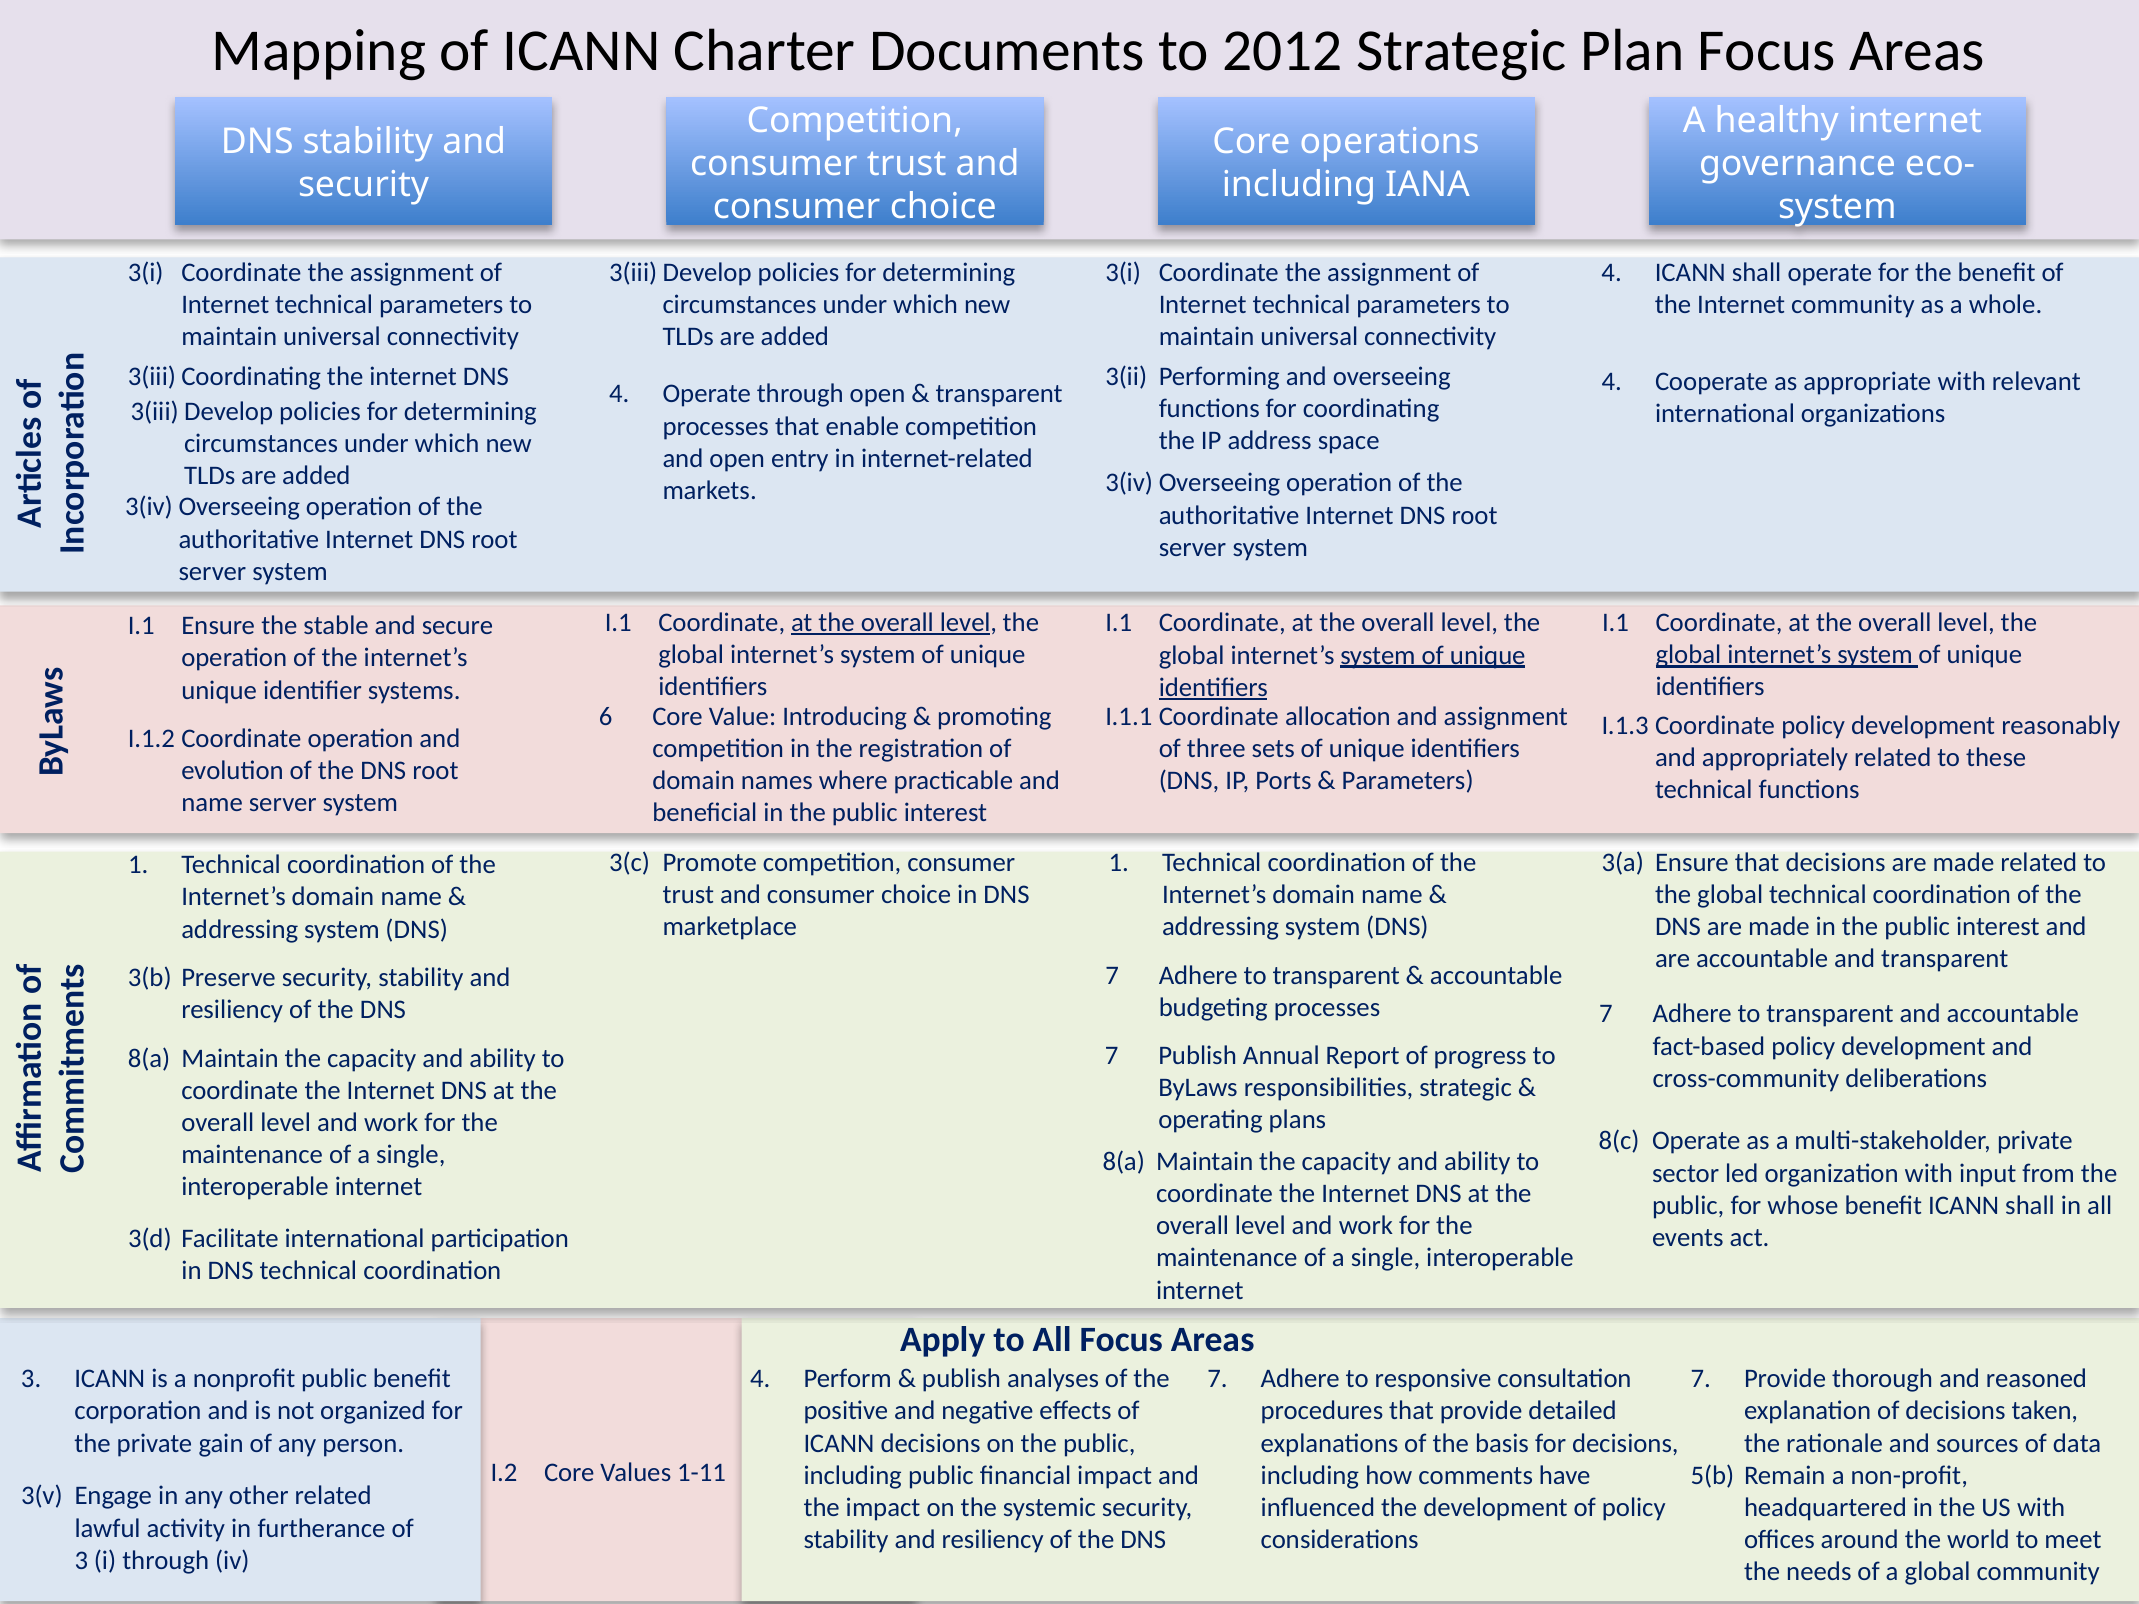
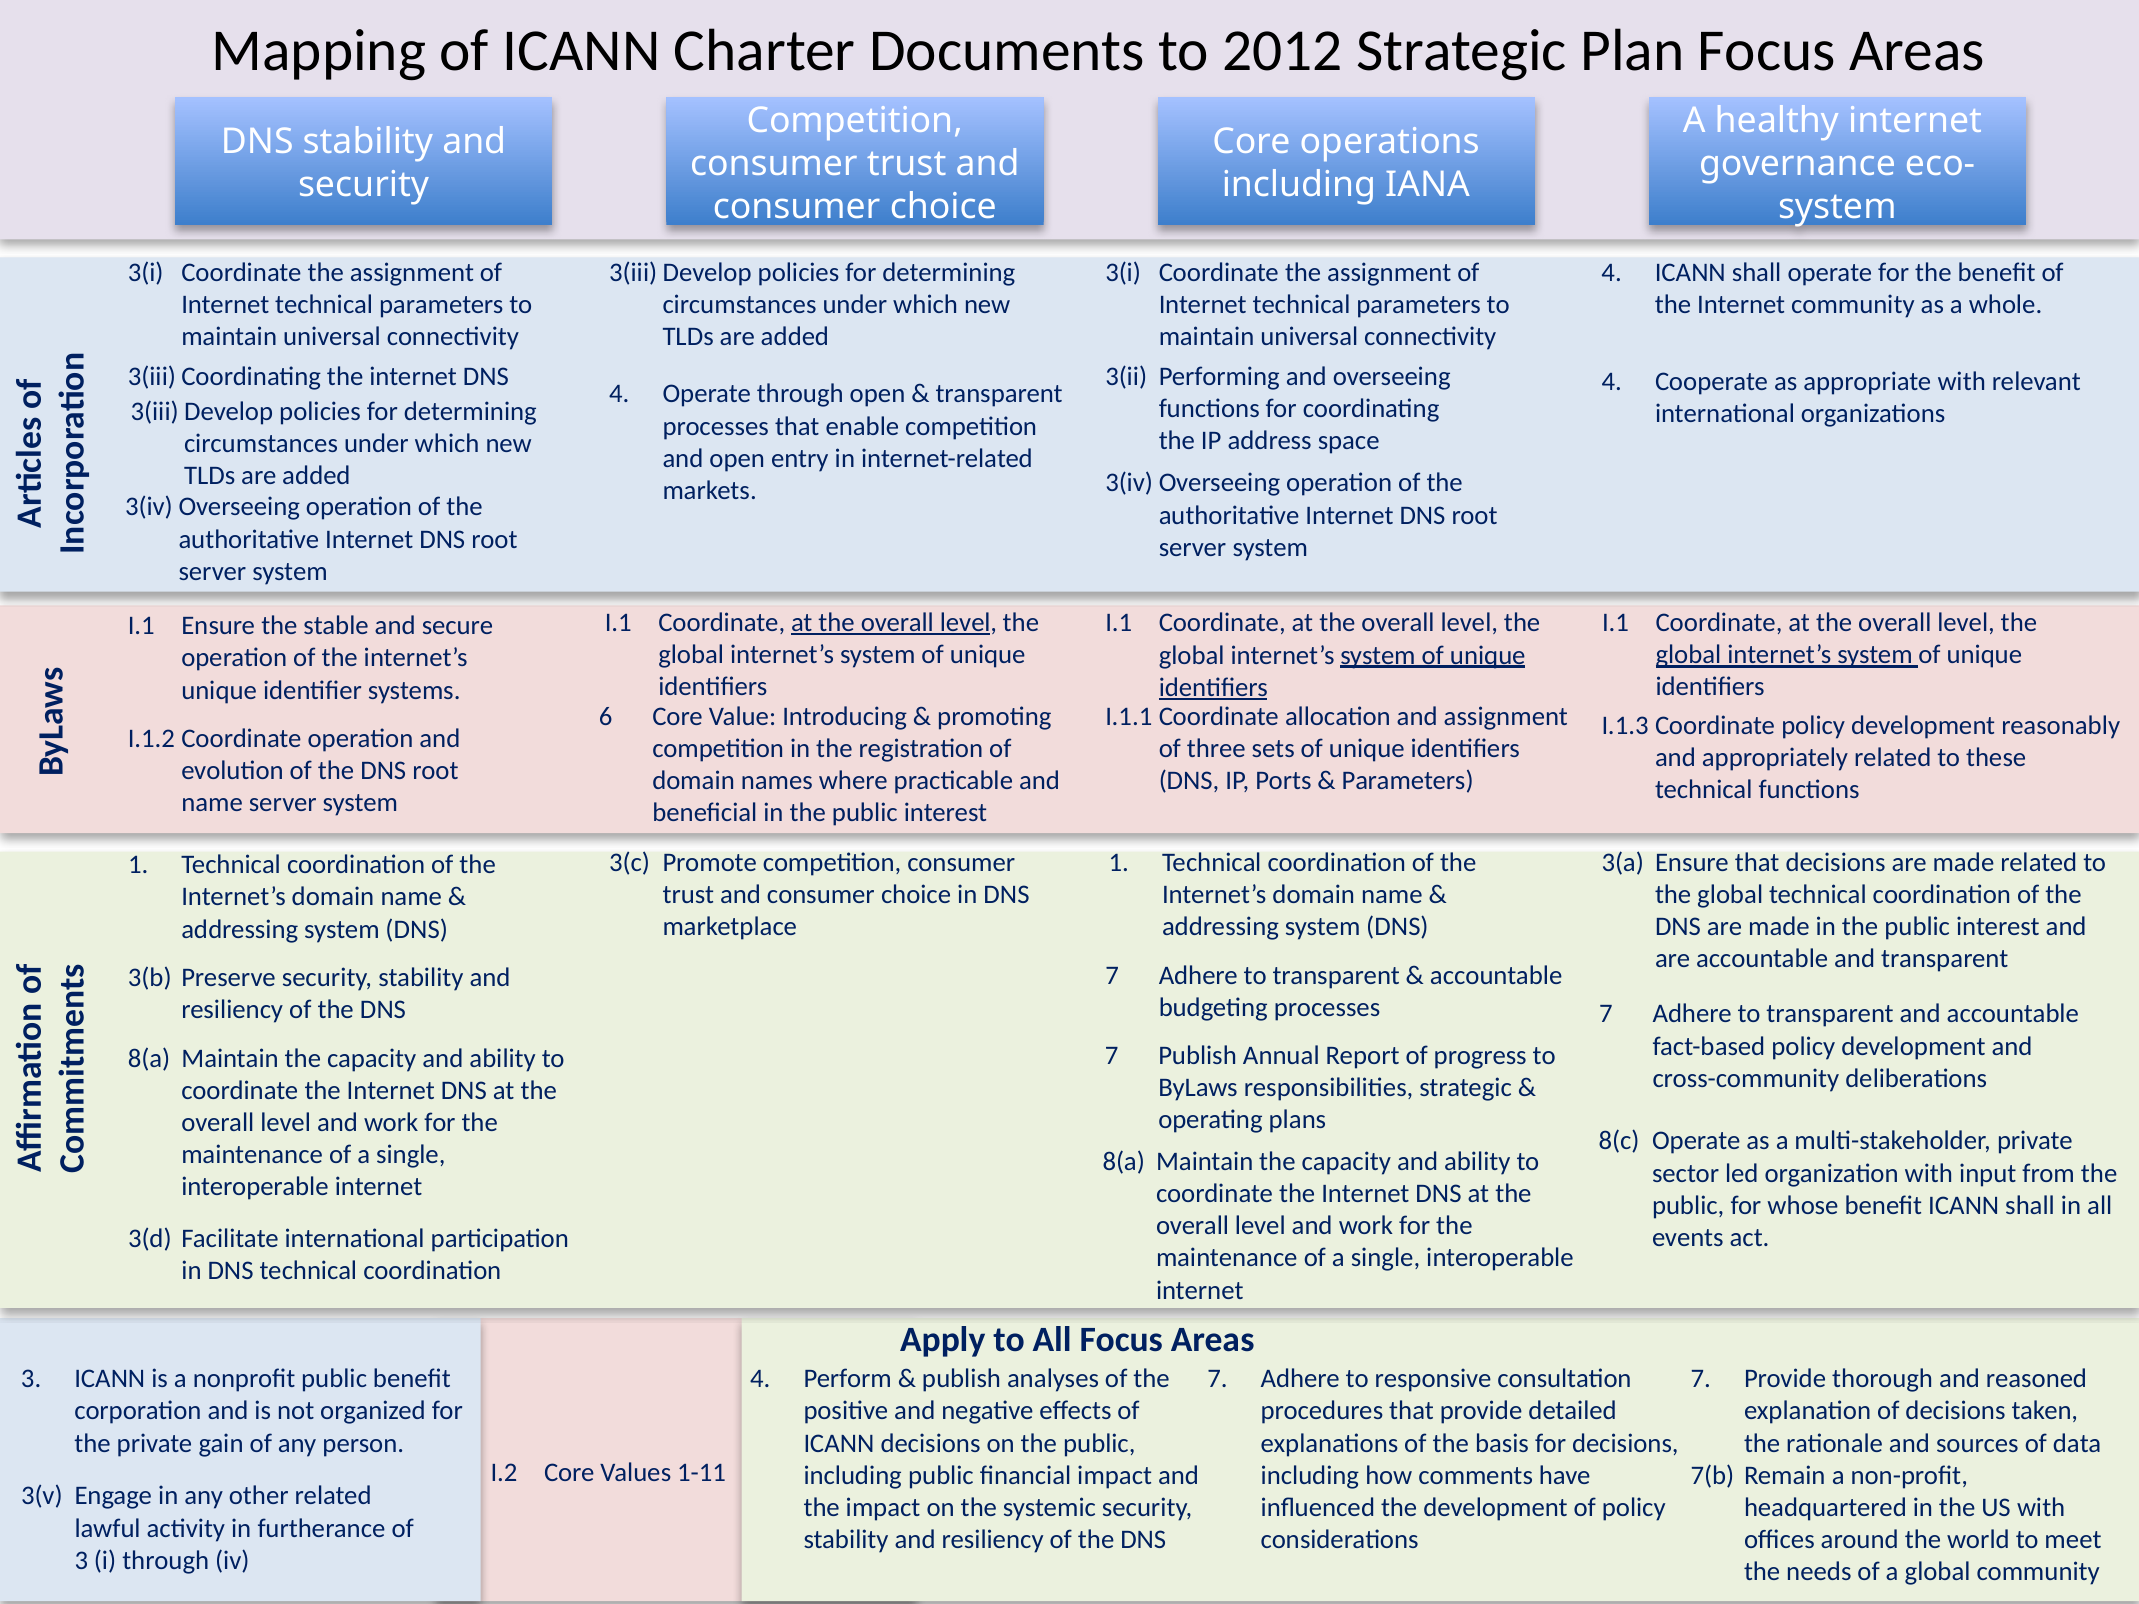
5(b: 5(b -> 7(b
